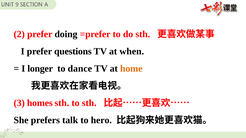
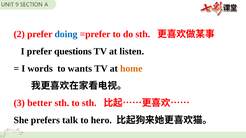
doing colour: black -> blue
when: when -> listen
longer: longer -> words
dance: dance -> wants
homes: homes -> better
